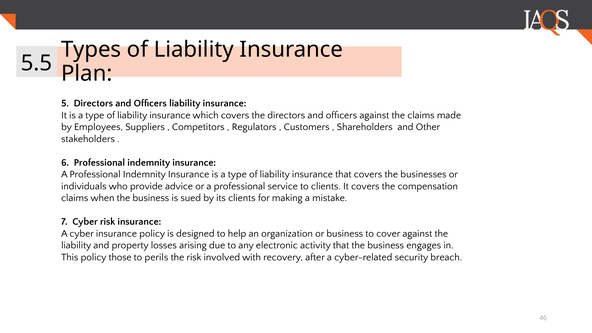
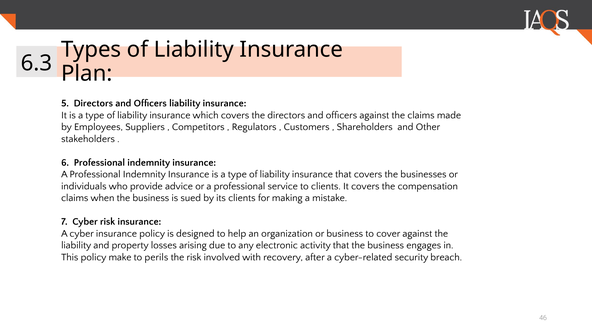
5.5: 5.5 -> 6.3
those: those -> make
